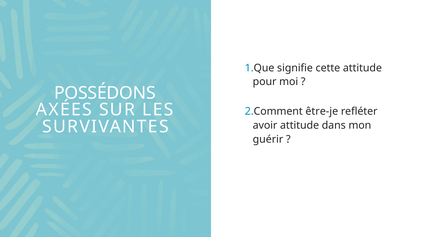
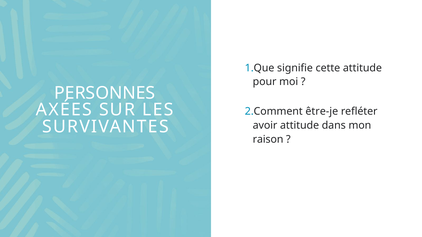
POSSÉDONS: POSSÉDONS -> PERSONNES
guérir: guérir -> raison
